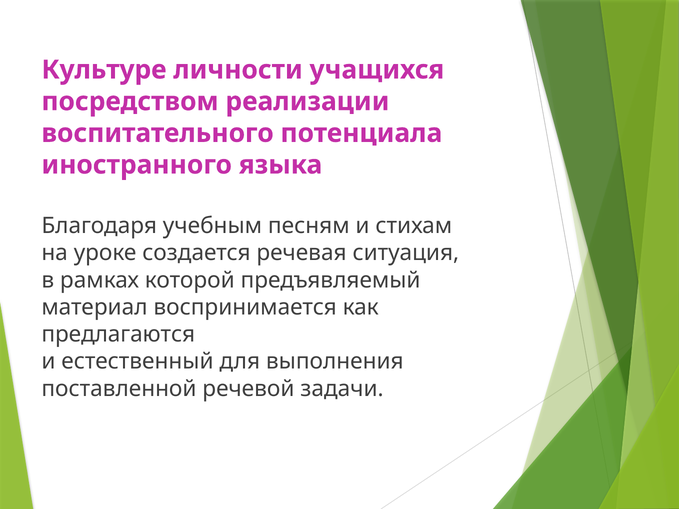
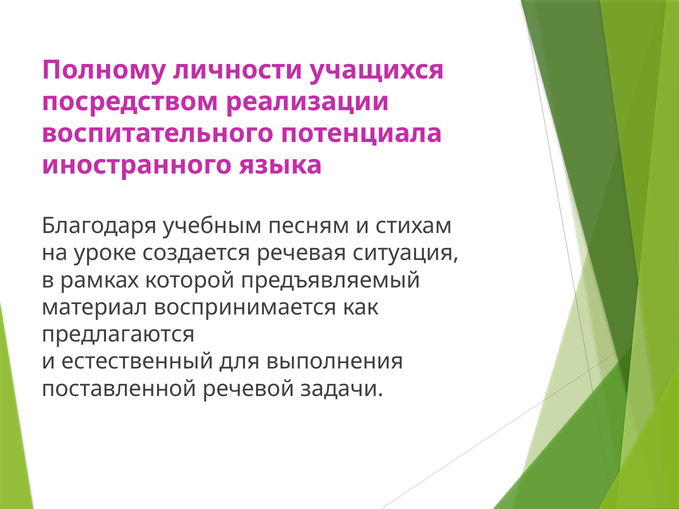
Культуре: Культуре -> Полному
